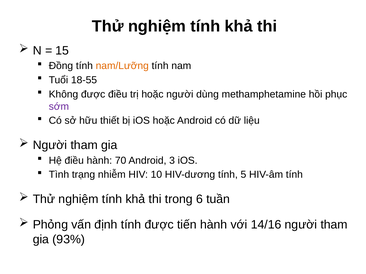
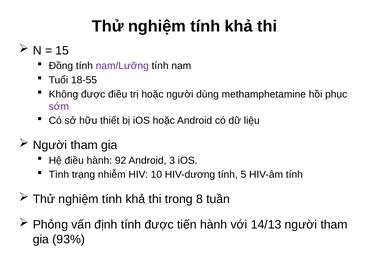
nam/Lưỡng colour: orange -> purple
70: 70 -> 92
6: 6 -> 8
14/16: 14/16 -> 14/13
